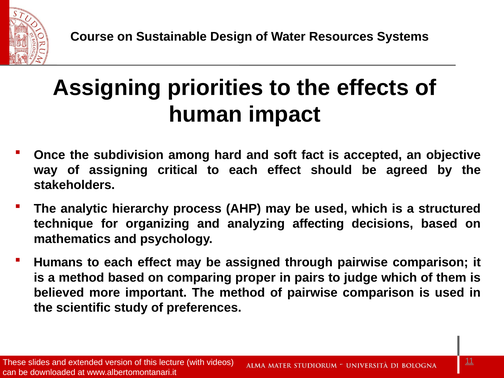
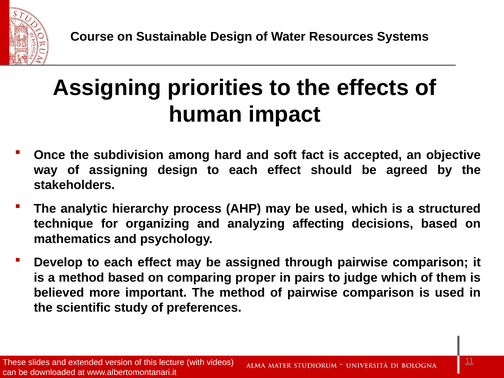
assigning critical: critical -> design
Humans: Humans -> Develop
